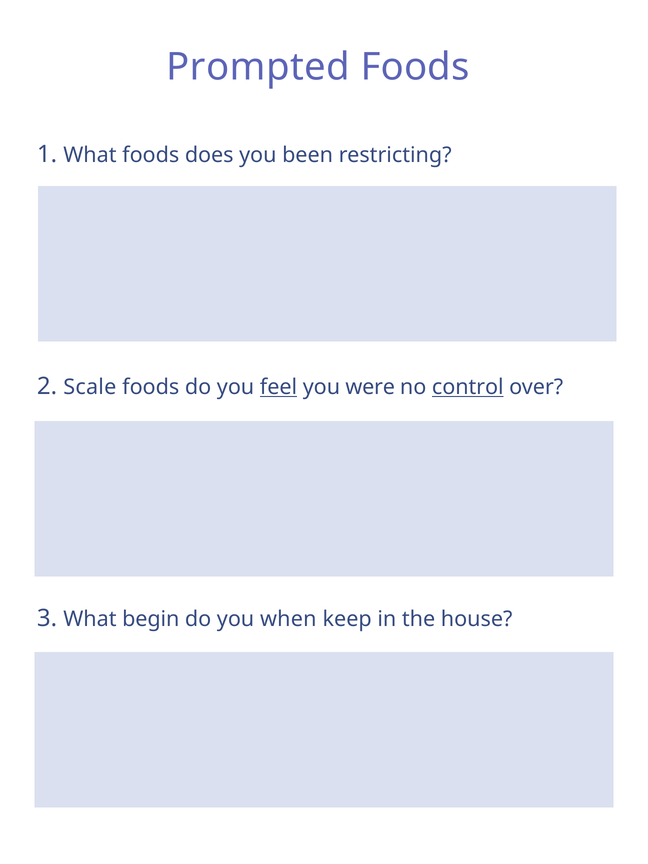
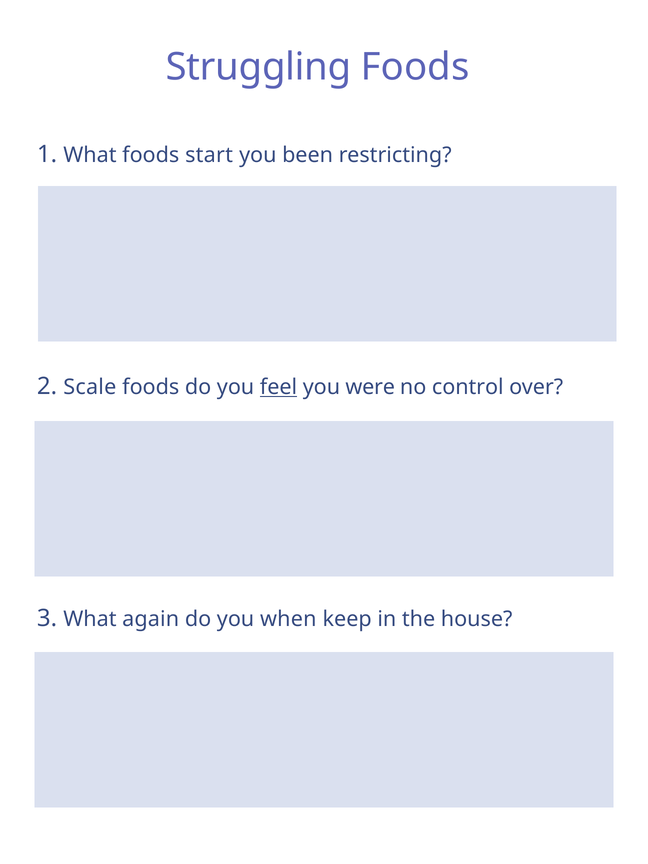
Prompted: Prompted -> Struggling
does: does -> start
control underline: present -> none
begin: begin -> again
